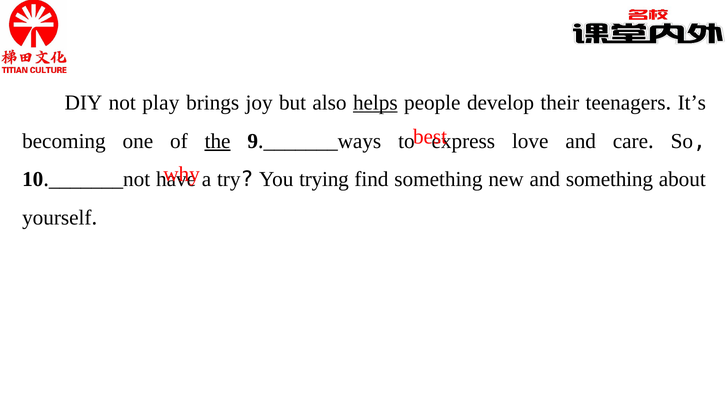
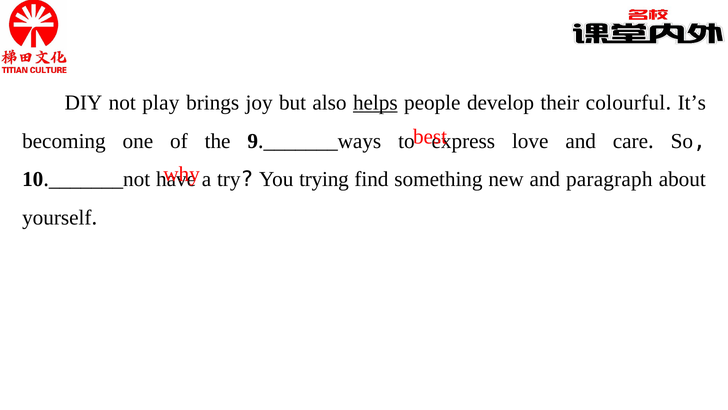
teenagers: teenagers -> colourful
the underline: present -> none
and something: something -> paragraph
